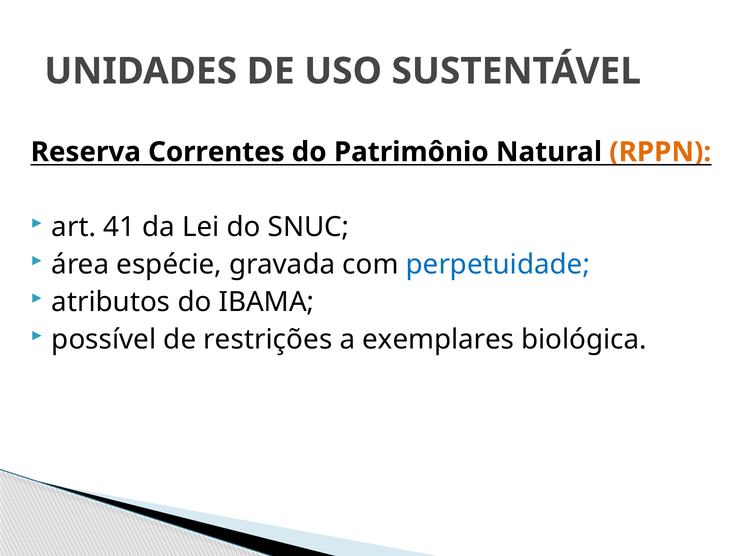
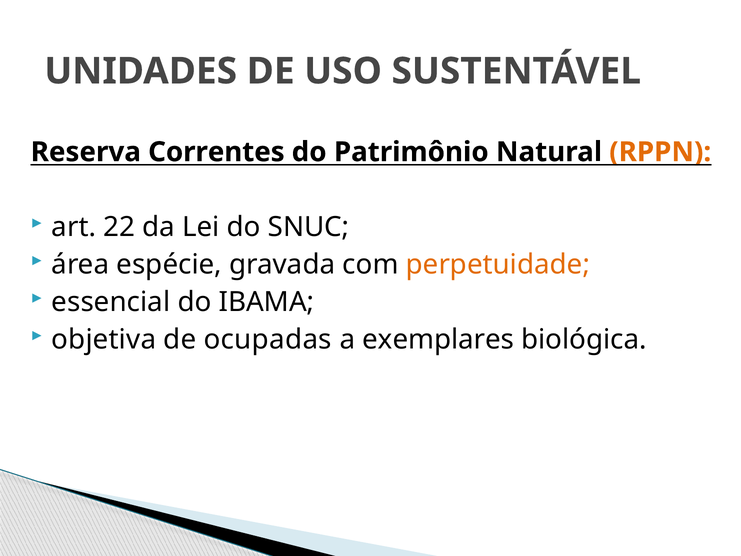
41: 41 -> 22
perpetuidade colour: blue -> orange
atributos: atributos -> essencial
possível: possível -> objetiva
restrições: restrições -> ocupadas
